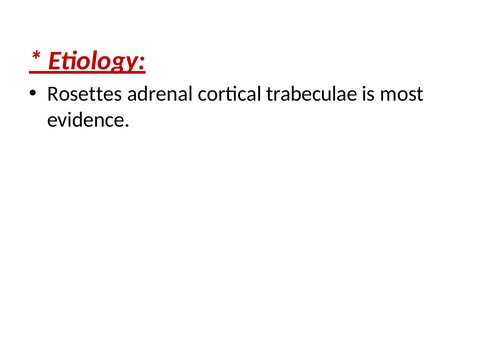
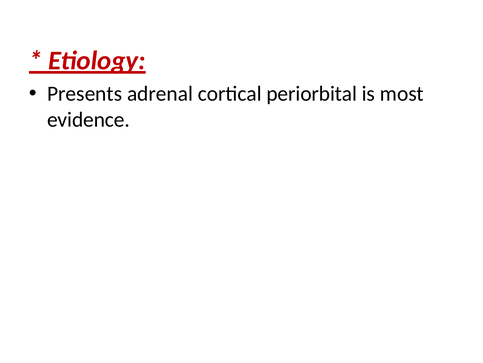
Rosettes: Rosettes -> Presents
trabeculae: trabeculae -> periorbital
